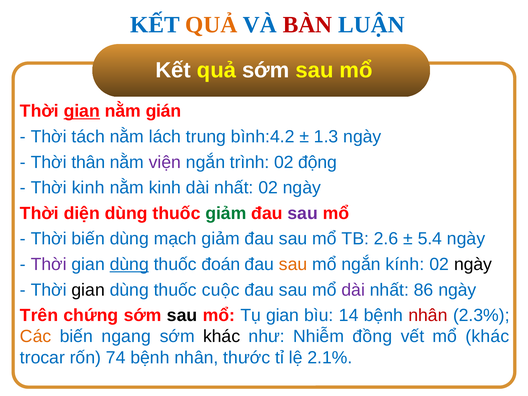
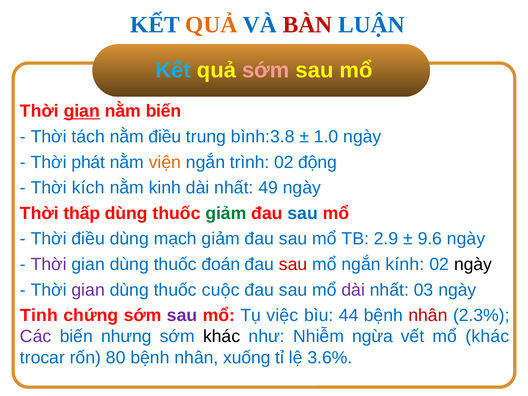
Kết at (173, 70) colour: white -> light blue
sớm at (266, 70) colour: white -> pink
nằm gián: gián -> biến
nằm lách: lách -> điều
bình:4.2: bình:4.2 -> bình:3.8
1.3: 1.3 -> 1.0
thân: thân -> phát
viện colour: purple -> orange
Thời kinh: kinh -> kích
nhất 02: 02 -> 49
diện: diện -> thấp
sau at (303, 213) colour: purple -> blue
Thời biến: biến -> điều
2.6: 2.6 -> 2.9
5.4: 5.4 -> 9.6
dùng at (129, 264) underline: present -> none
sau at (293, 264) colour: orange -> red
gian at (88, 290) colour: black -> purple
86: 86 -> 03
Trên: Trên -> Tinh
sau at (182, 315) colour: black -> purple
Tụ gian: gian -> việc
14: 14 -> 44
Các colour: orange -> purple
ngang: ngang -> nhưng
đồng: đồng -> ngừa
74: 74 -> 80
thước: thước -> xuống
2.1%: 2.1% -> 3.6%
